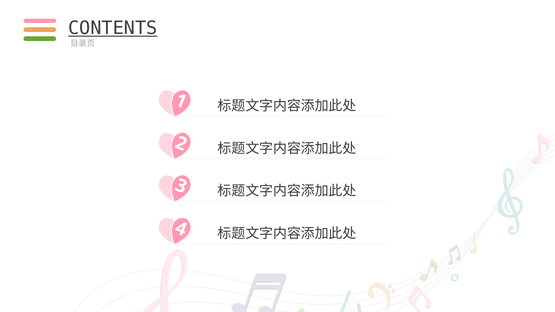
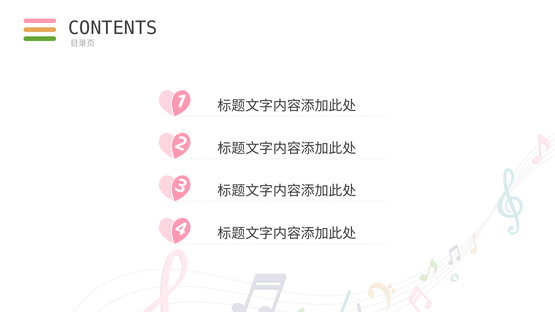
CONTENTS underline: present -> none
